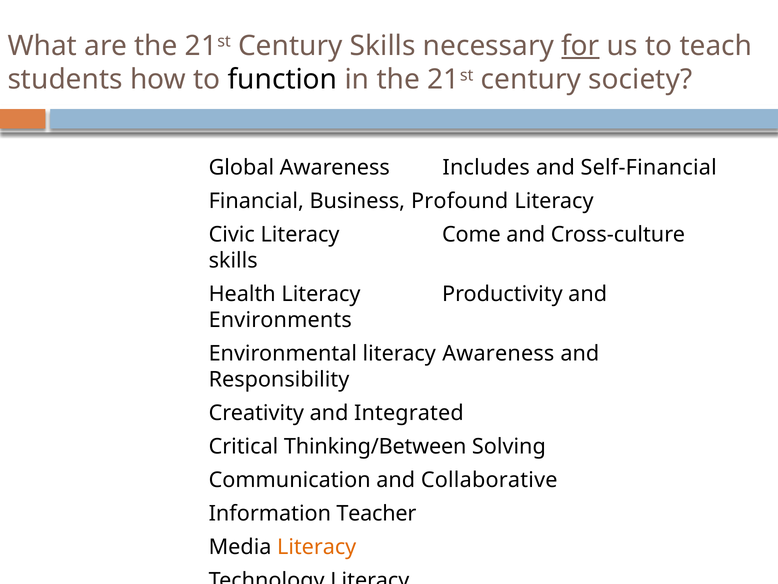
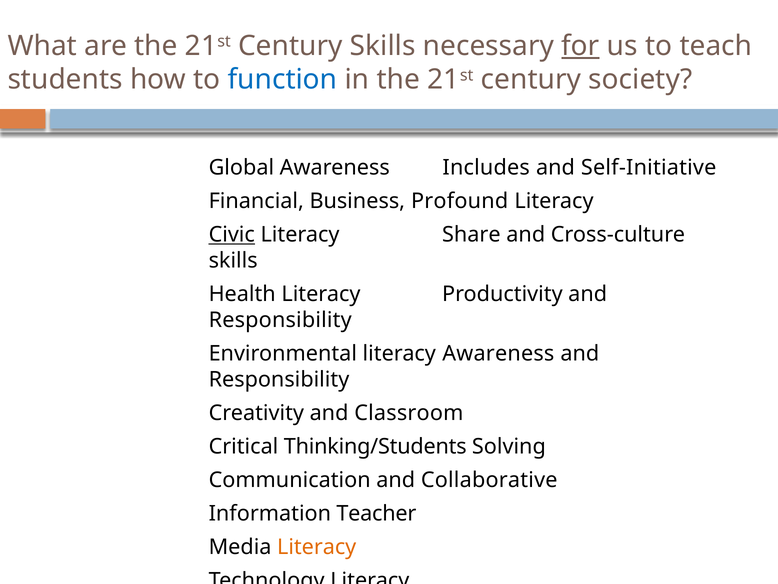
function colour: black -> blue
Self-Financial: Self-Financial -> Self-Initiative
Civic underline: none -> present
Come: Come -> Share
Environments at (280, 320): Environments -> Responsibility
Integrated: Integrated -> Classroom
Thinking/Between: Thinking/Between -> Thinking/Students
